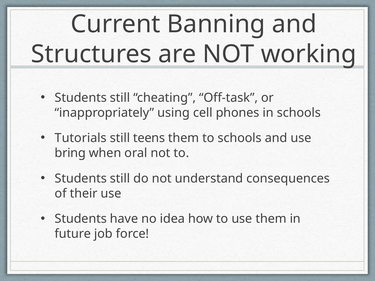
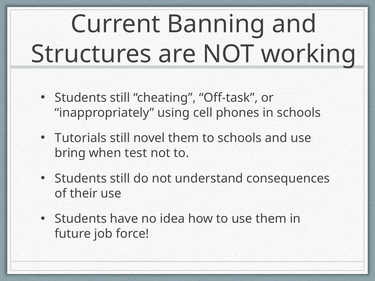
teens: teens -> novel
oral: oral -> test
